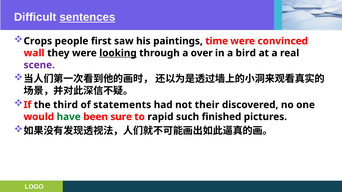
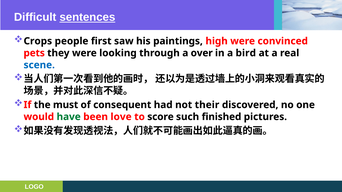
time: time -> high
wall: wall -> pets
looking underline: present -> none
scene colour: purple -> blue
third: third -> must
statements: statements -> consequent
sure: sure -> love
rapid: rapid -> score
